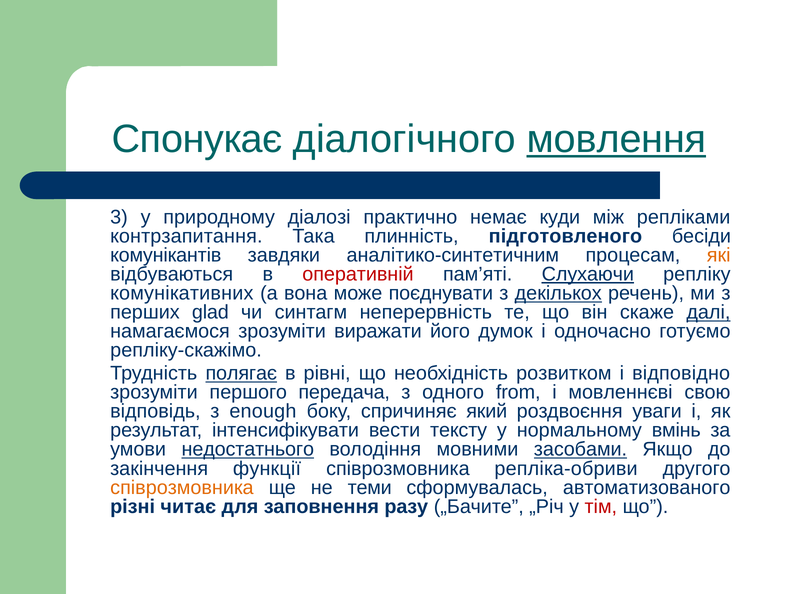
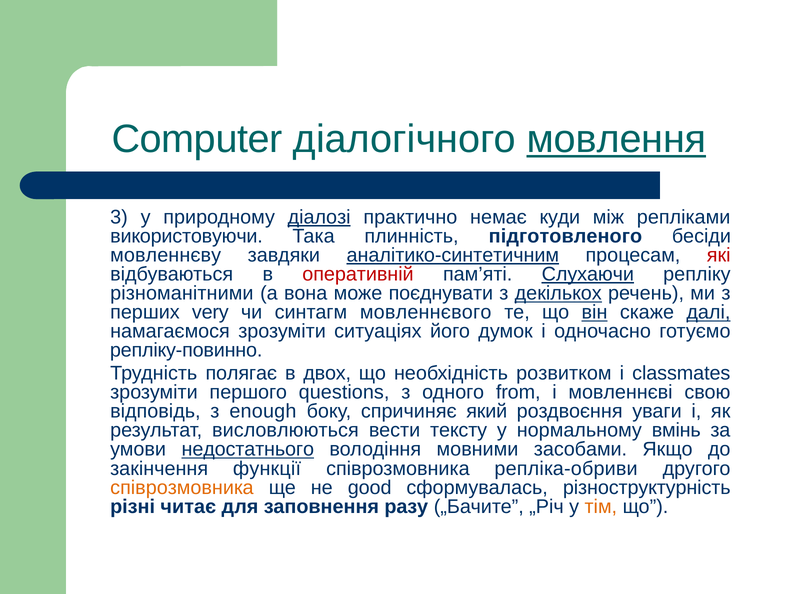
Спонукає: Спонукає -> Computer
діалозі underline: none -> present
контрзапитання: контрзапитання -> використовуючи
комунікантів: комунікантів -> мовленнєву
аналітико-синтетичним underline: none -> present
які colour: orange -> red
комунікативних: комунікативних -> різноманітними
glad: glad -> very
неперервність: неперервність -> мовленнєвого
він underline: none -> present
виражати: виражати -> ситуаціях
репліку-скажімо: репліку-скажімо -> репліку-повинно
полягає underline: present -> none
рівні: рівні -> двох
відповідно: відповідно -> classmates
передача: передача -> questions
інтенсифікувати: інтенсифікувати -> висловлюються
засобами underline: present -> none
теми: теми -> good
автоматизованого: автоматизованого -> різноструктурність
тім colour: red -> orange
